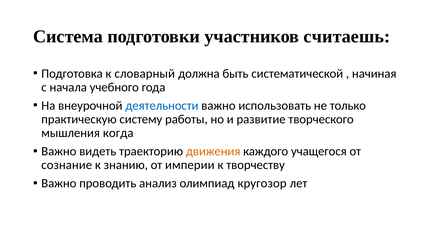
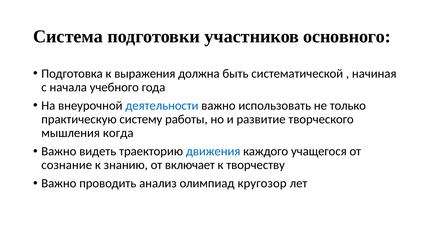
считаешь: считаешь -> основного
словарный: словарный -> выражения
движения colour: orange -> blue
империи: империи -> включает
